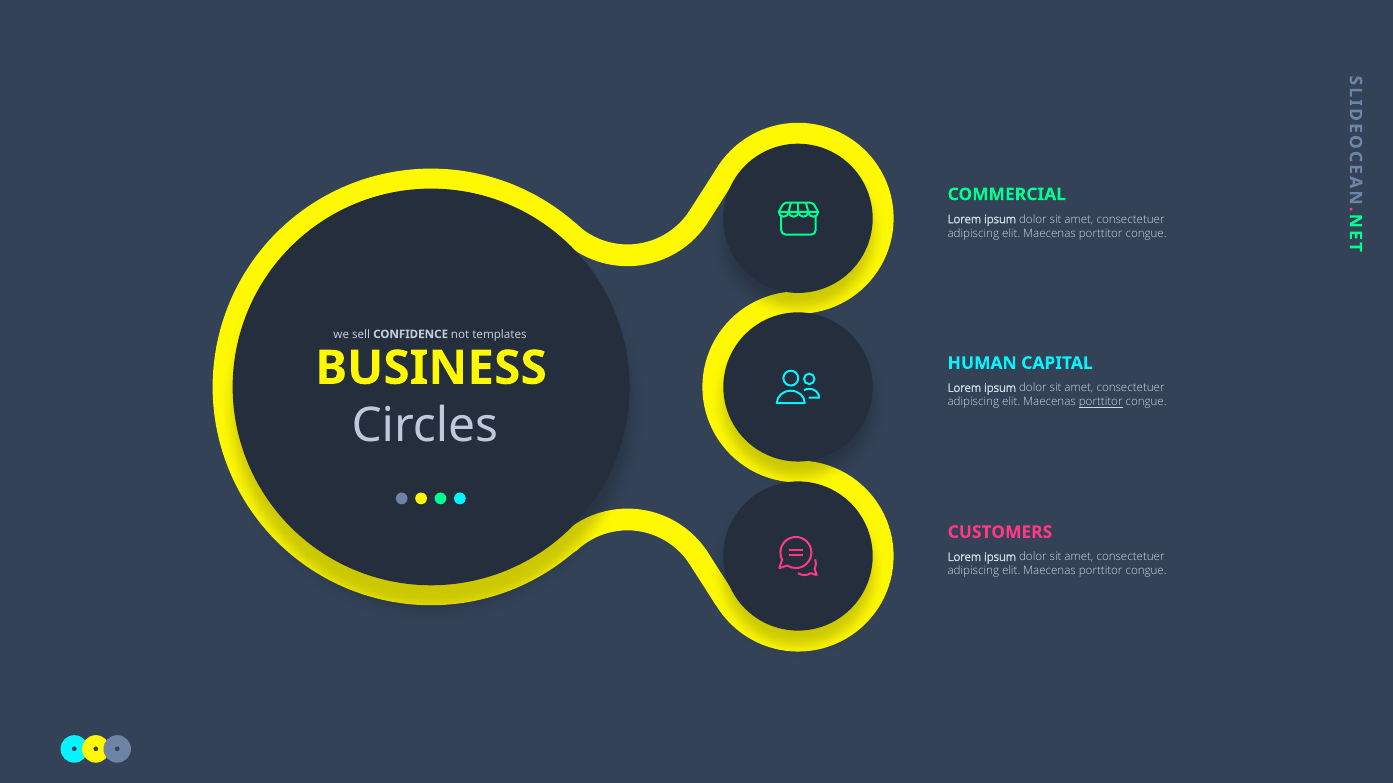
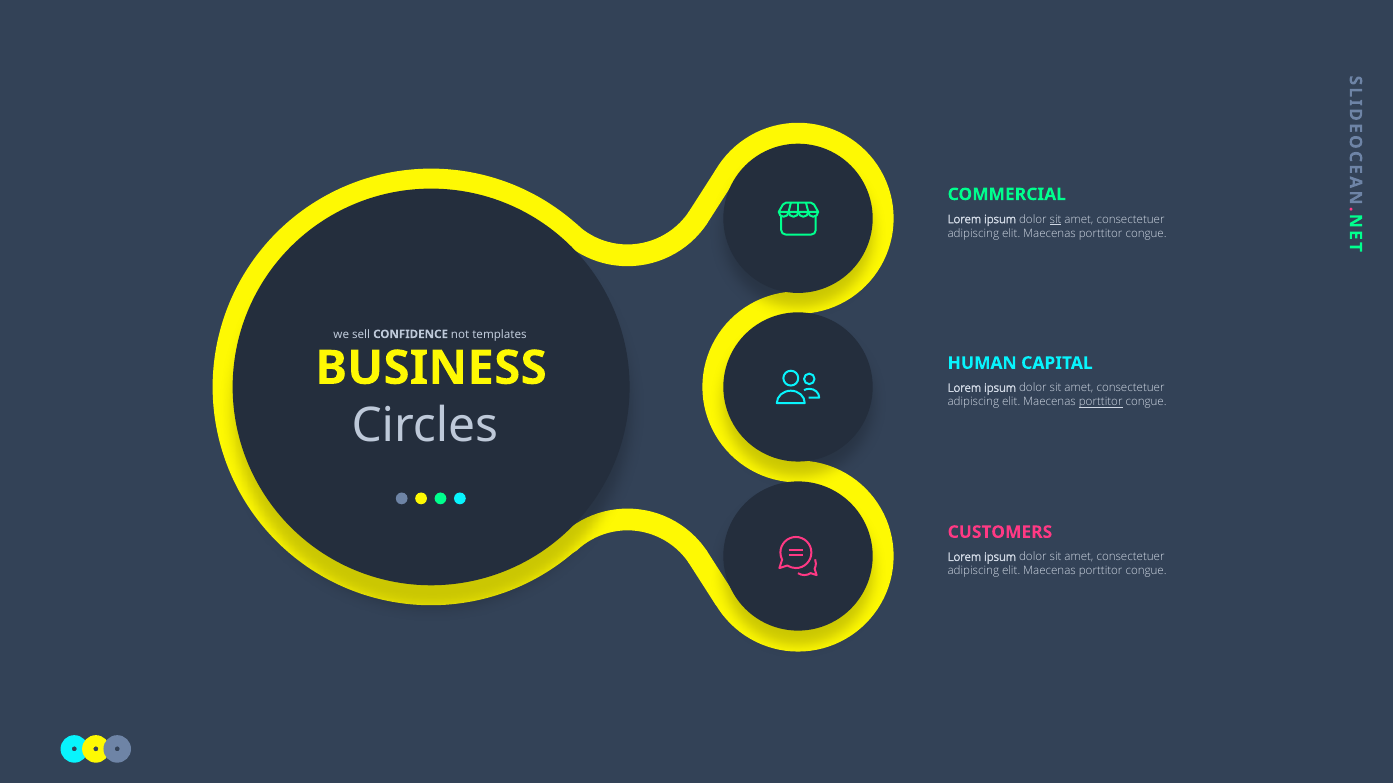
sit at (1056, 219) underline: none -> present
